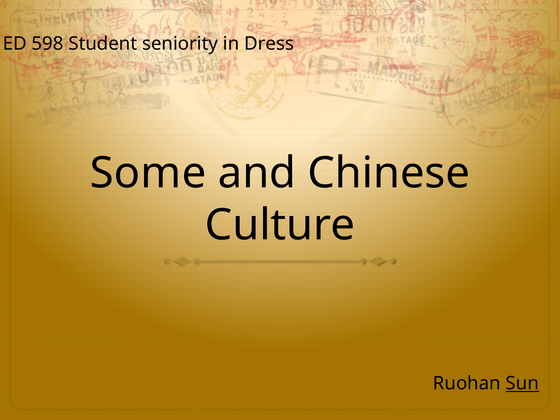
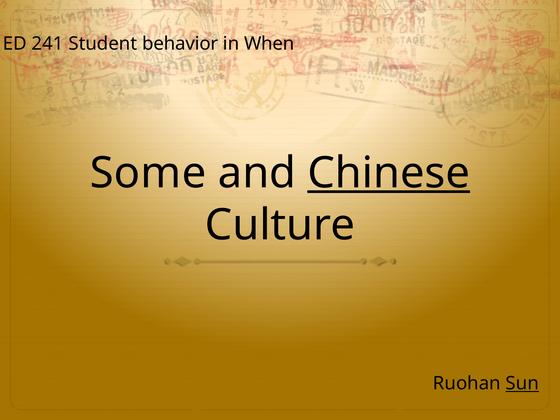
598: 598 -> 241
seniority: seniority -> behavior
Dress: Dress -> When
Chinese underline: none -> present
